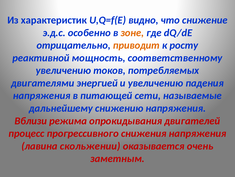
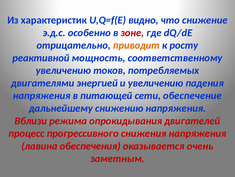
зоне colour: orange -> red
называемые: называемые -> обеспечение
скольжении: скольжении -> обеспечения
